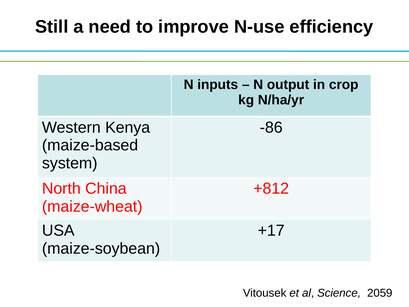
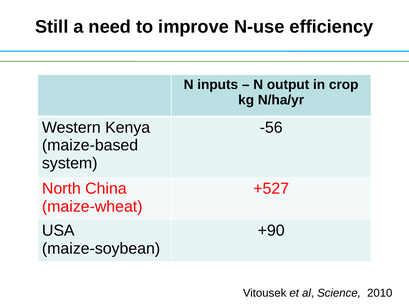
-86: -86 -> -56
+812: +812 -> +527
+17: +17 -> +90
2059: 2059 -> 2010
